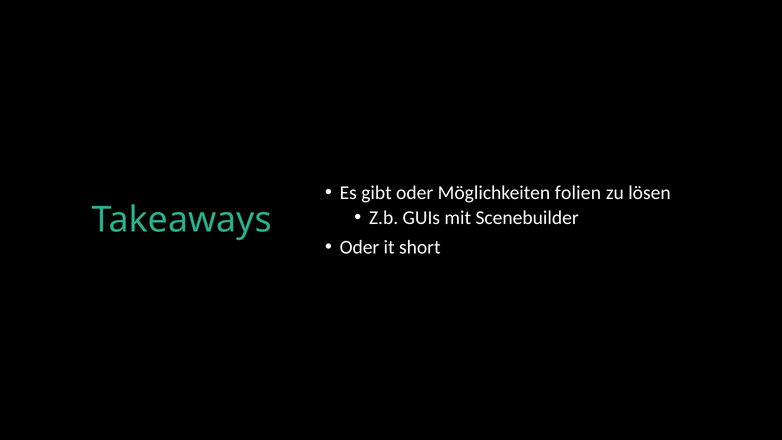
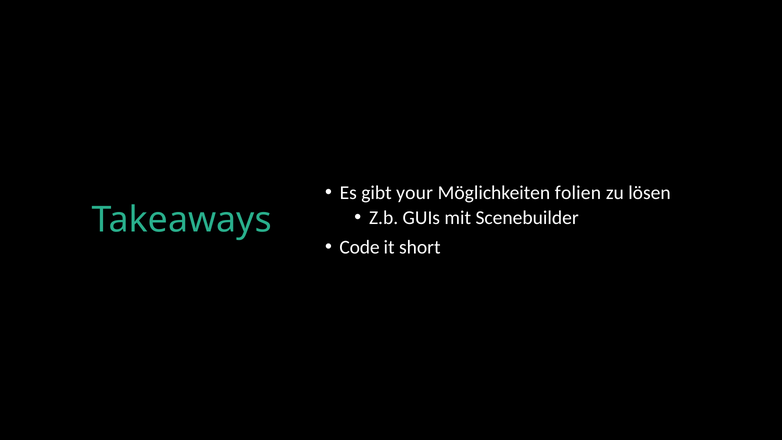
gibt oder: oder -> your
Oder at (359, 247): Oder -> Code
